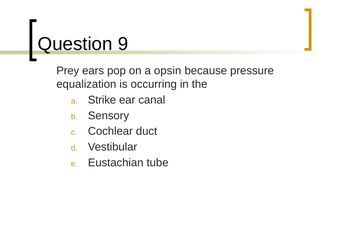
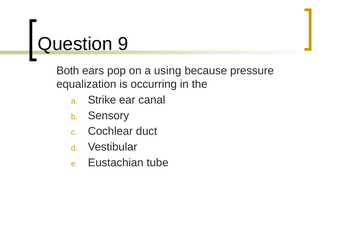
Prey: Prey -> Both
opsin: opsin -> using
